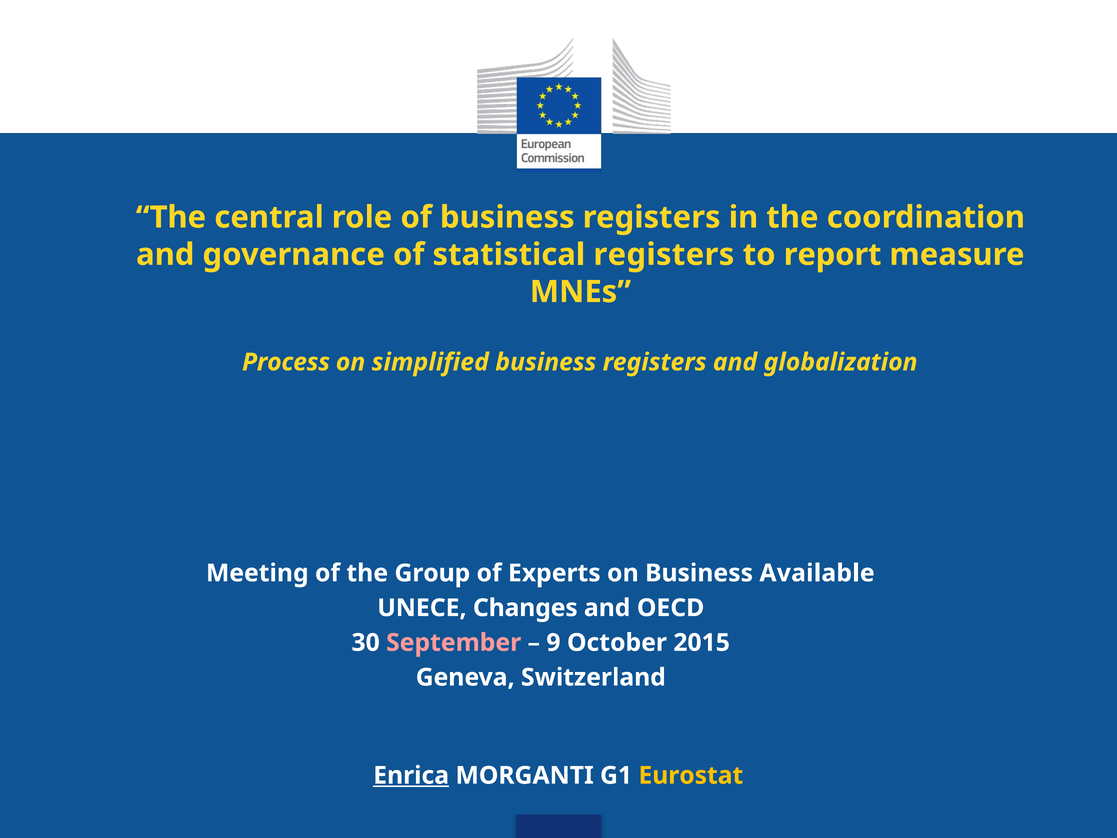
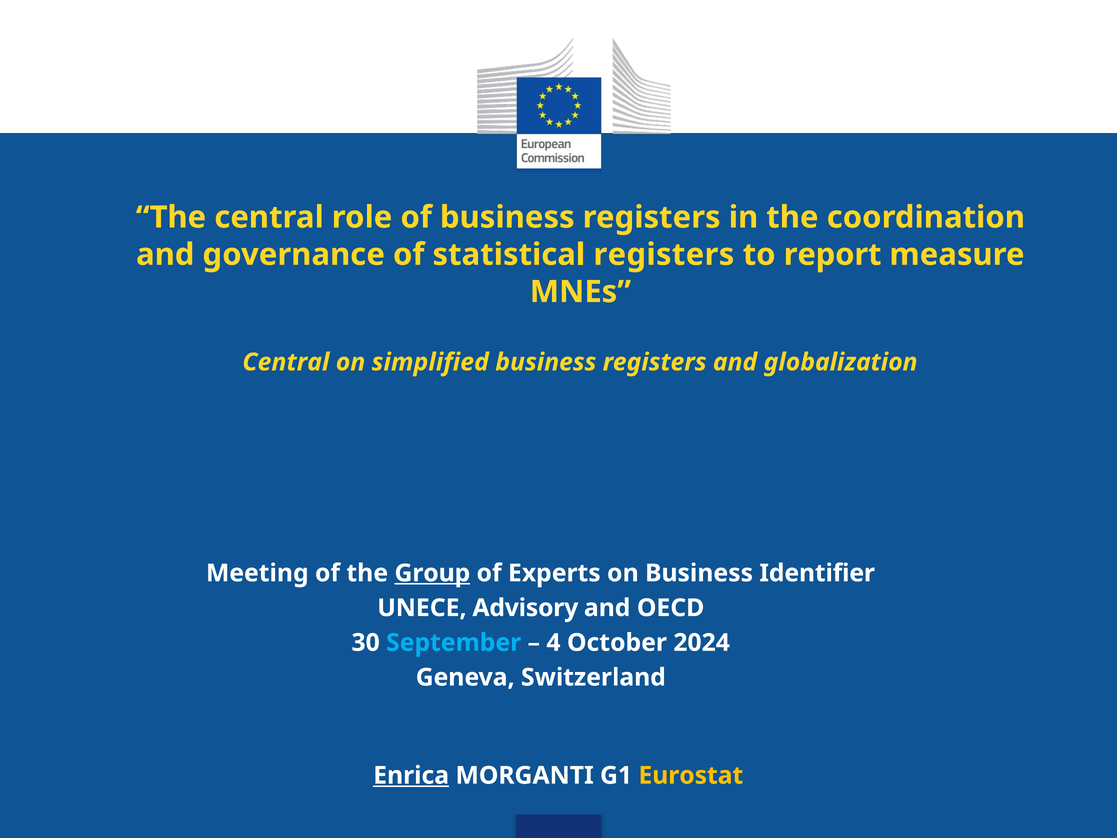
Process at (286, 362): Process -> Central
Group underline: none -> present
Available: Available -> Identifier
Changes: Changes -> Advisory
September colour: pink -> light blue
9: 9 -> 4
2015: 2015 -> 2024
